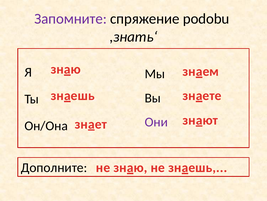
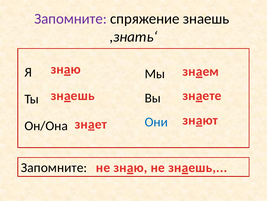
спряжение podobu: podobu -> знаешь
Они colour: purple -> blue
Дополните at (54, 167): Дополните -> Запомните
